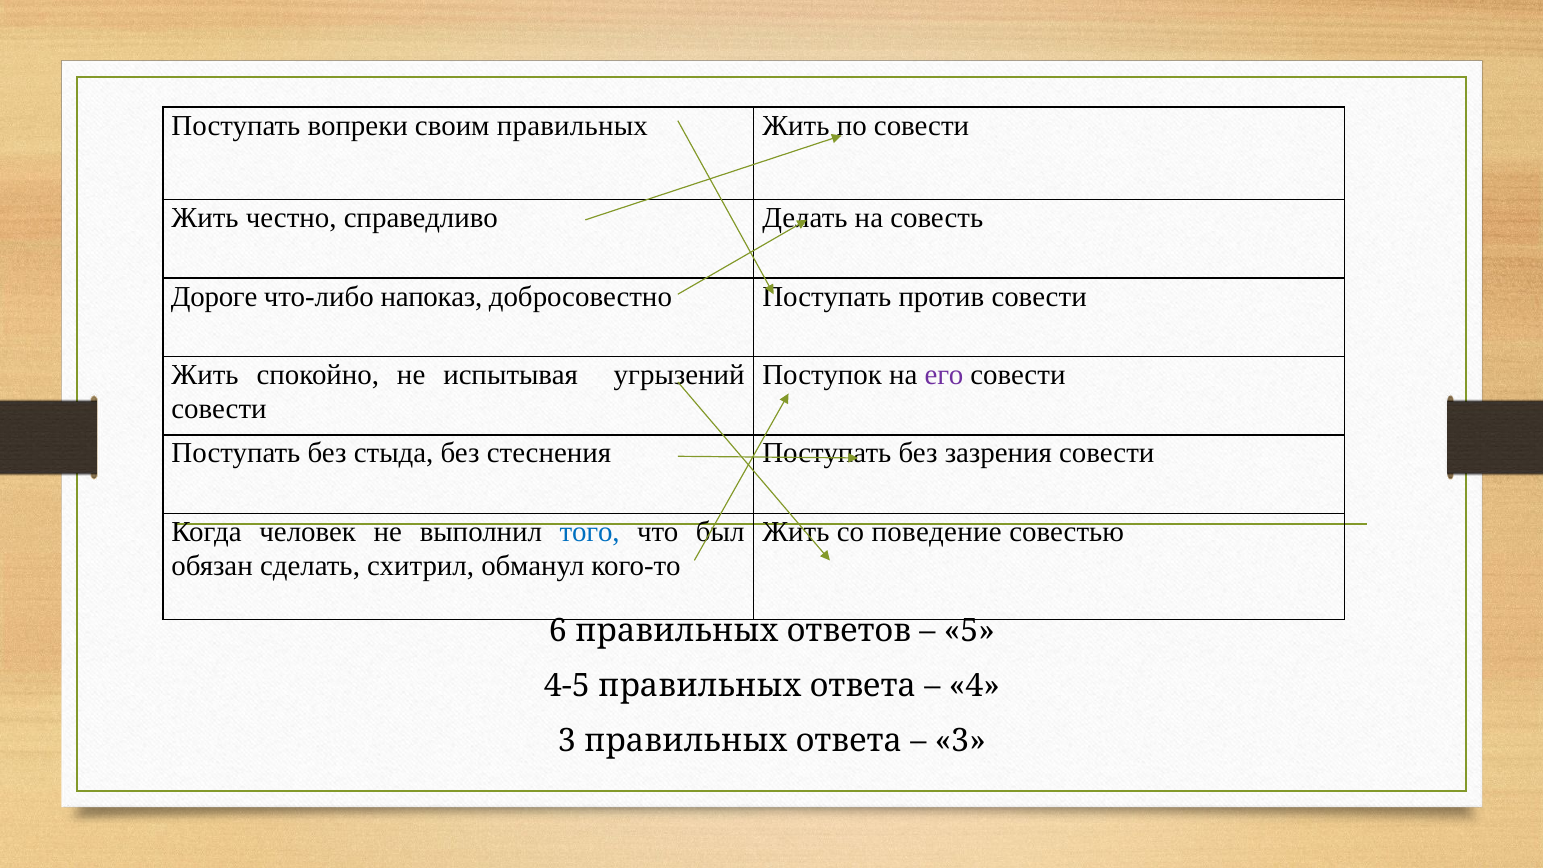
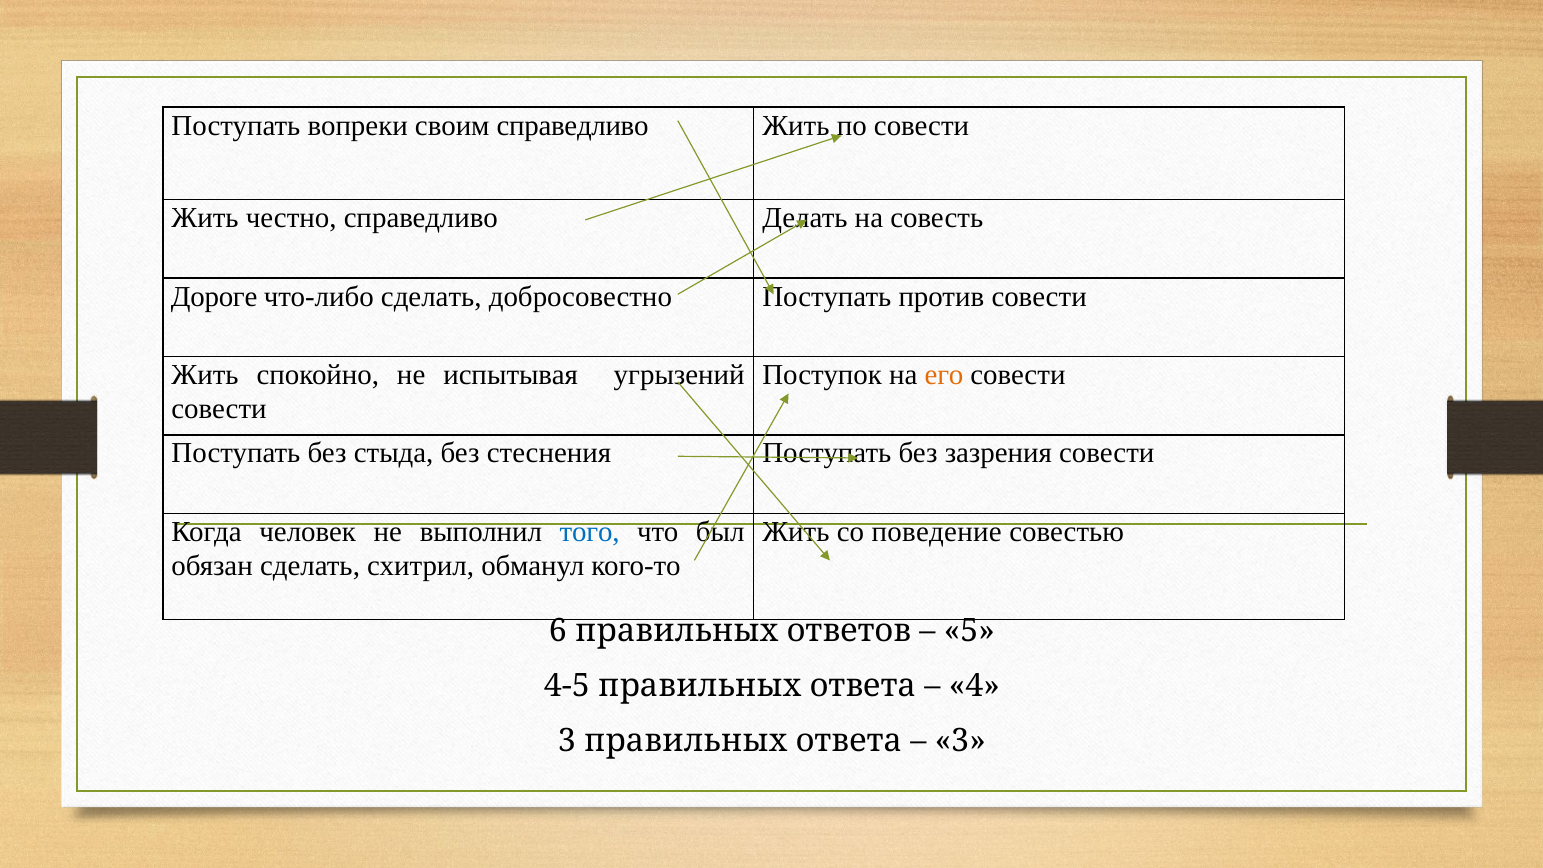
своим правильных: правильных -> справедливо
что-либо напоказ: напоказ -> сделать
его colour: purple -> orange
